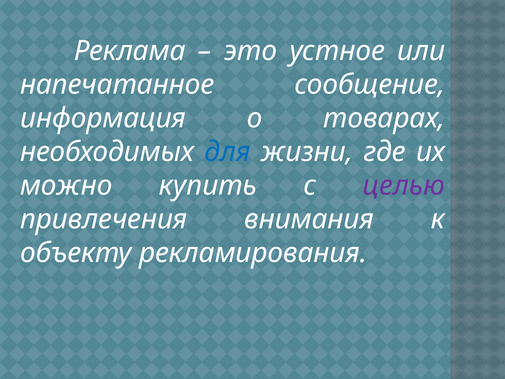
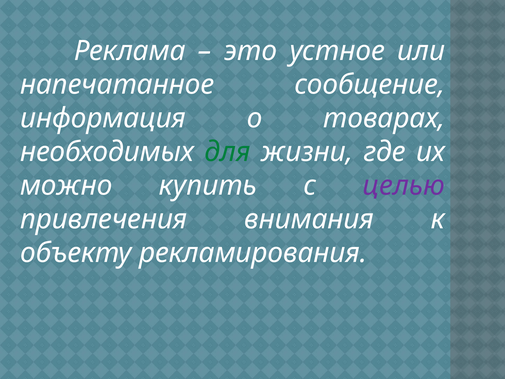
для colour: blue -> green
